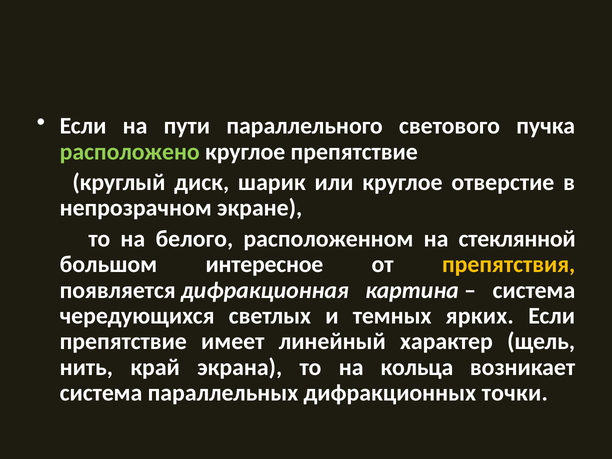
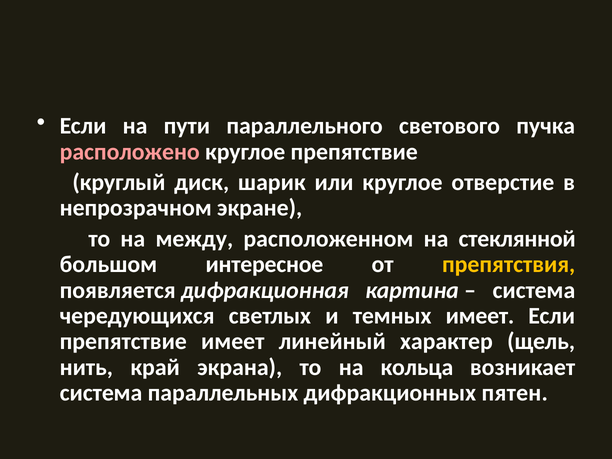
расположено colour: light green -> pink
белого: белого -> между
темных ярких: ярких -> имеет
точки: точки -> пятен
